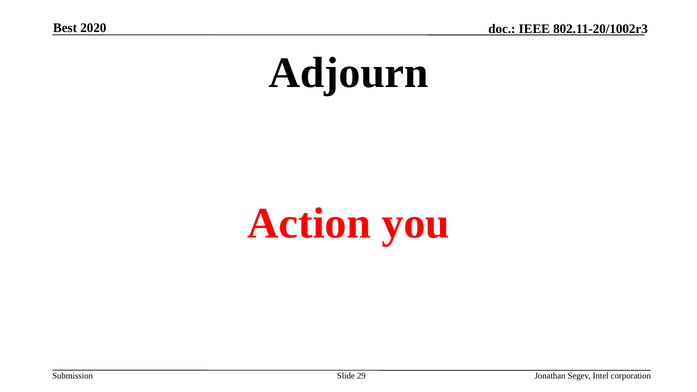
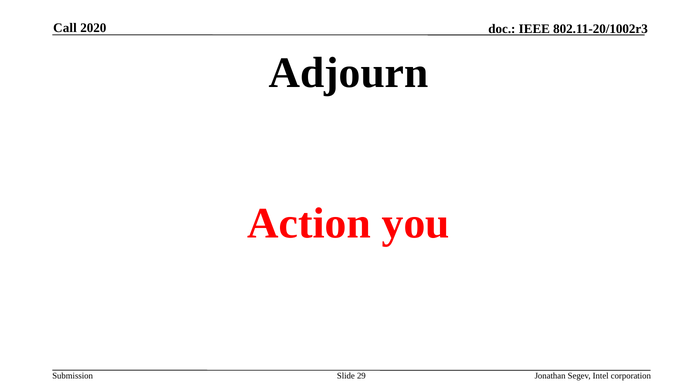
Best: Best -> Call
